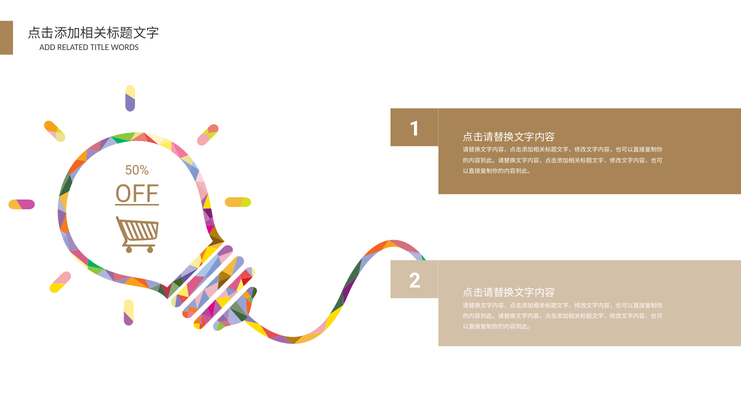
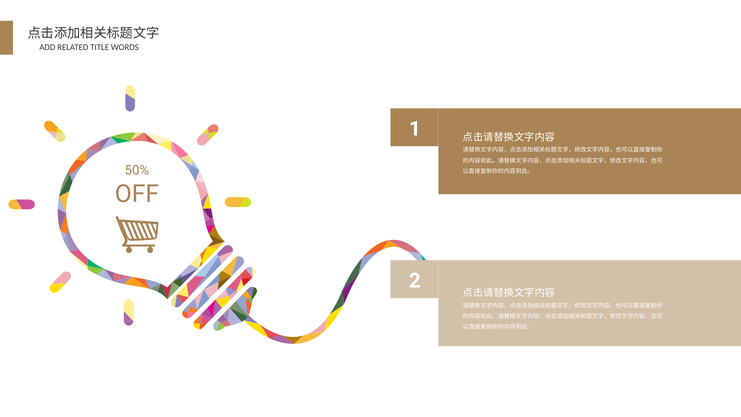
OFF underline: present -> none
